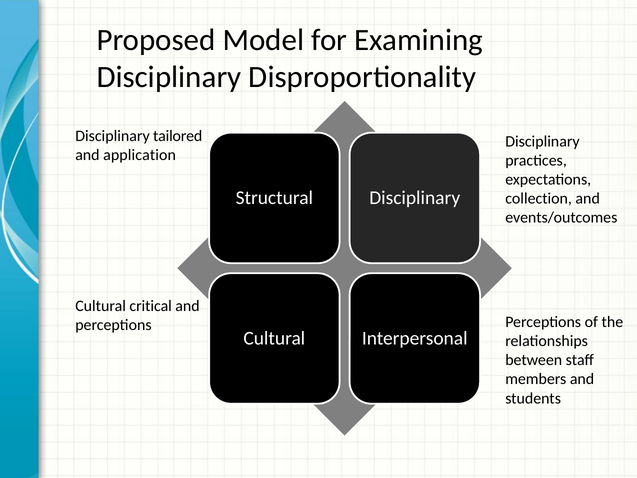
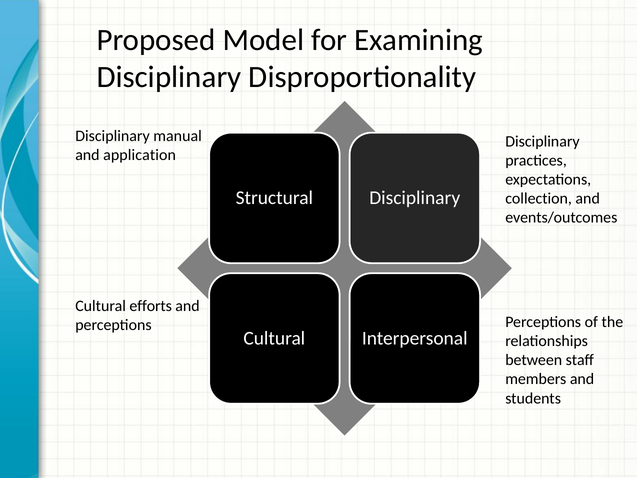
tailored: tailored -> manual
critical: critical -> efforts
